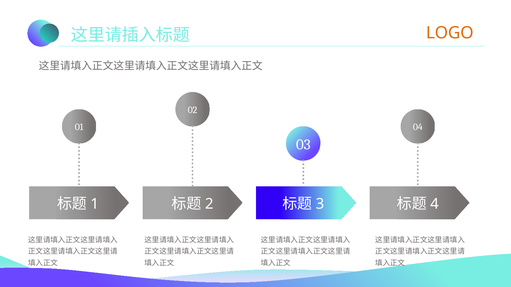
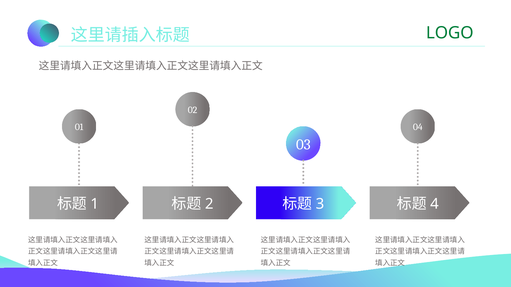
LOGO colour: orange -> green
